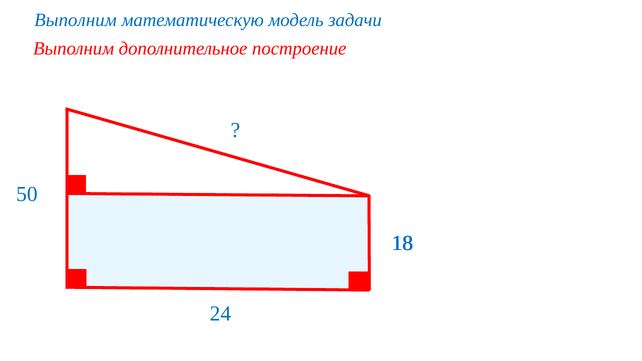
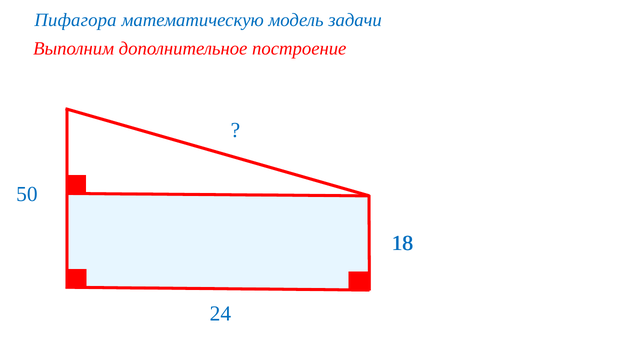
Выполним at (76, 20): Выполним -> Пифагора
